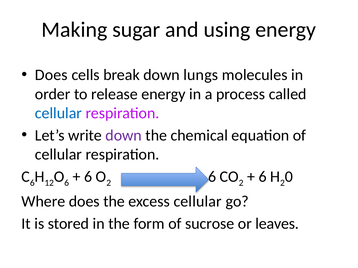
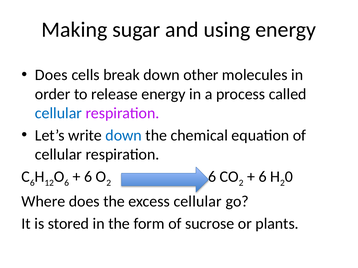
lungs: lungs -> other
down at (124, 136) colour: purple -> blue
leaves: leaves -> plants
